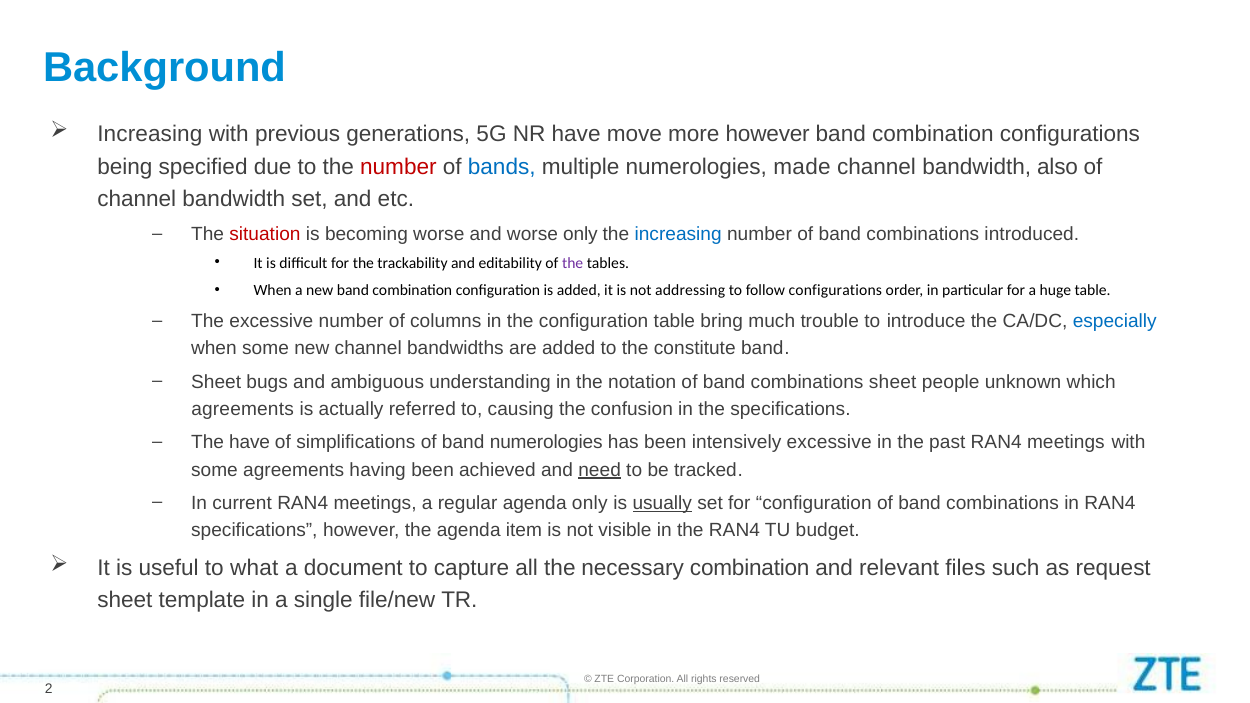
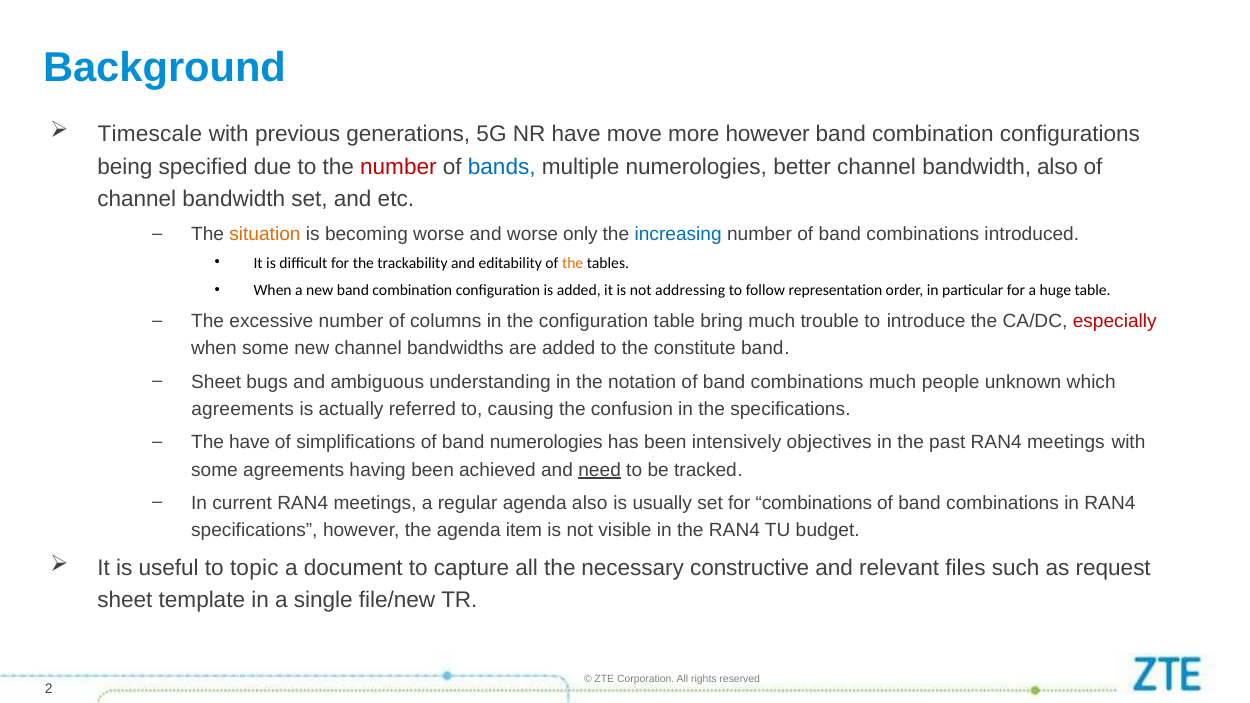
Increasing at (150, 134): Increasing -> Timescale
made: made -> better
situation colour: red -> orange
the at (573, 263) colour: purple -> orange
follow configurations: configurations -> representation
especially colour: blue -> red
combinations sheet: sheet -> much
intensively excessive: excessive -> objectives
agenda only: only -> also
usually underline: present -> none
for configuration: configuration -> combinations
what: what -> topic
necessary combination: combination -> constructive
